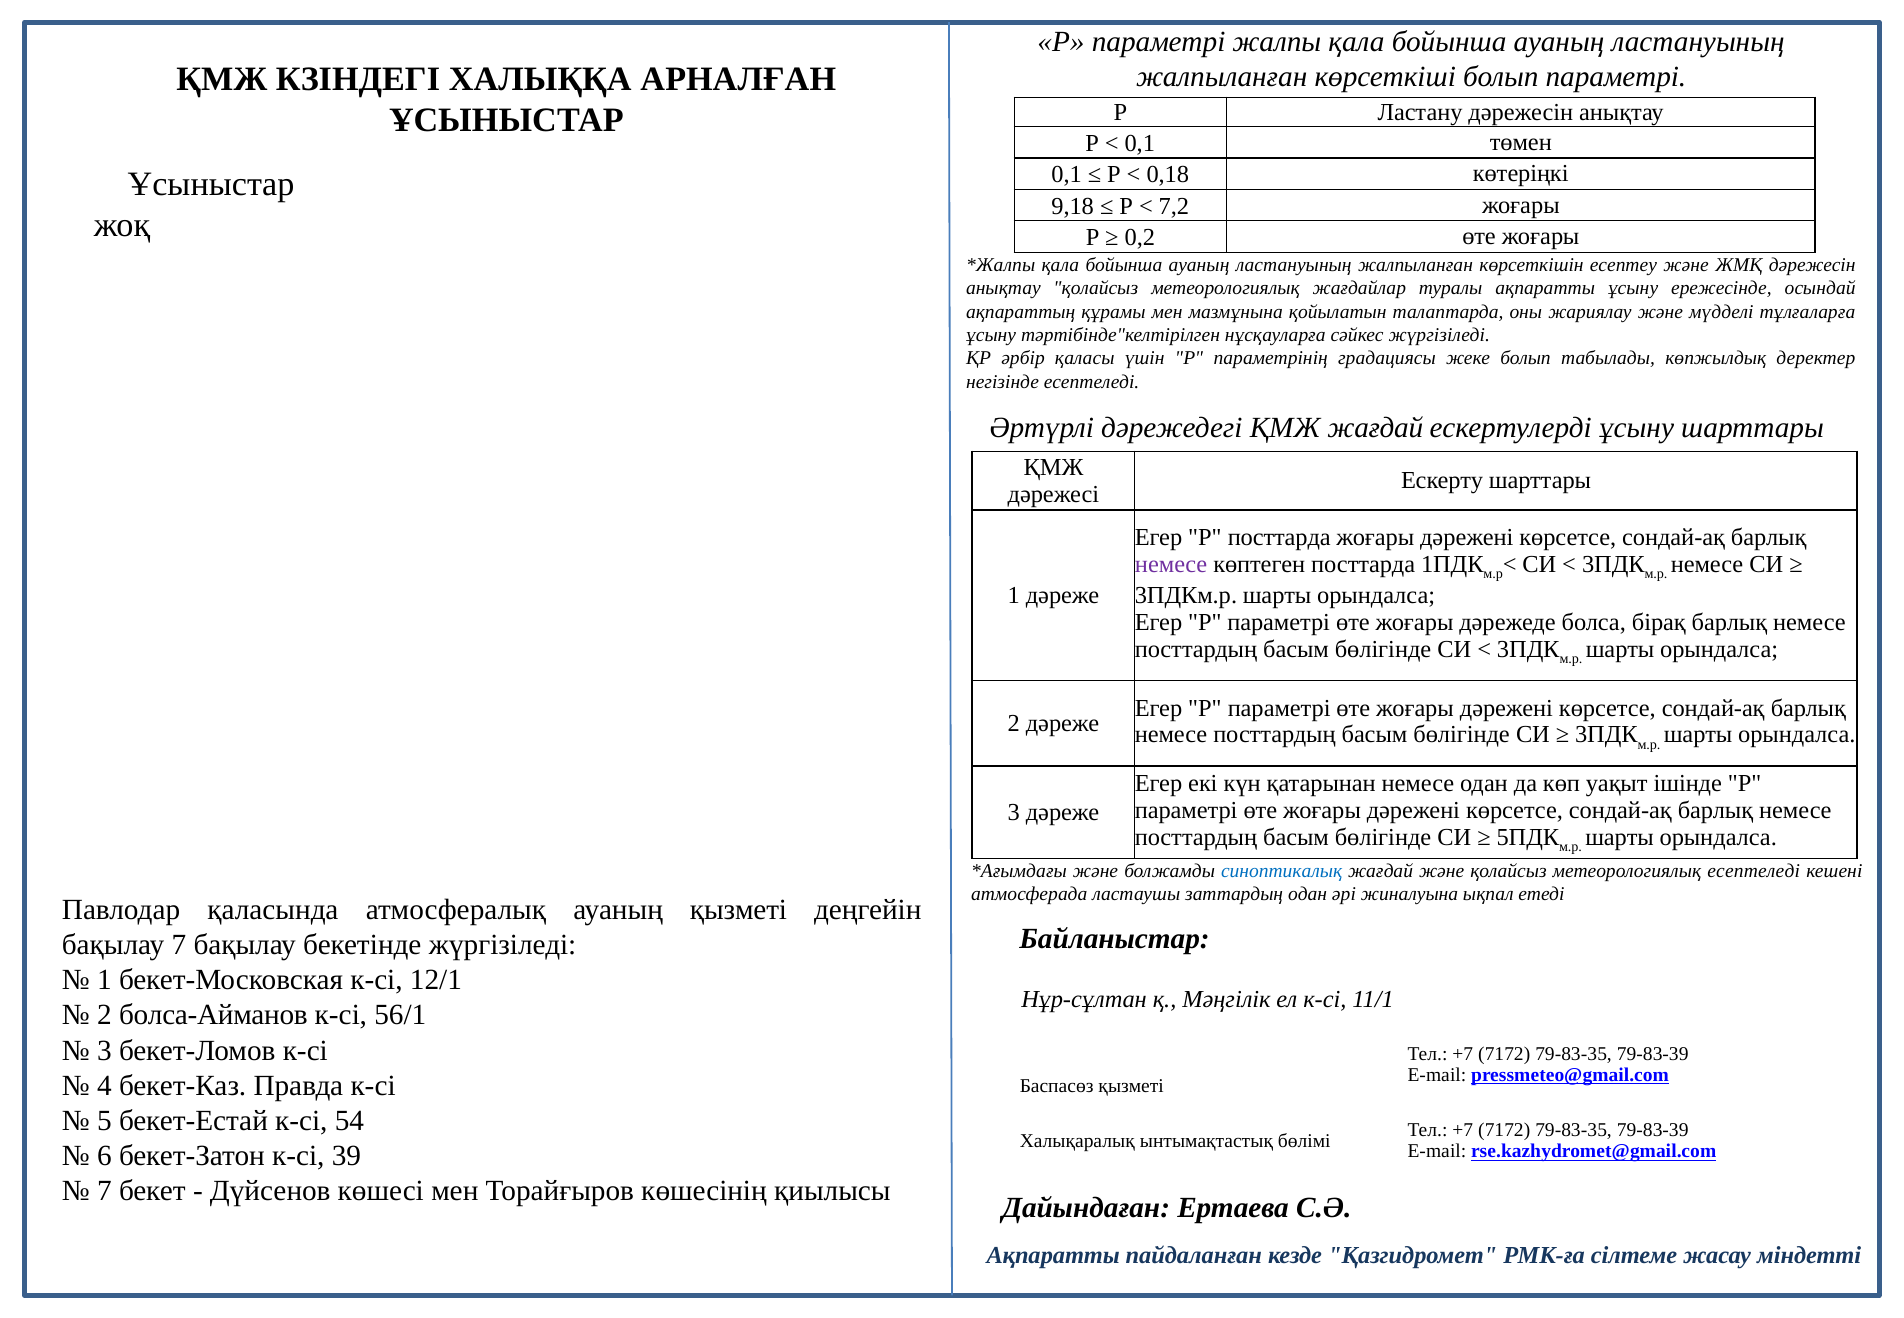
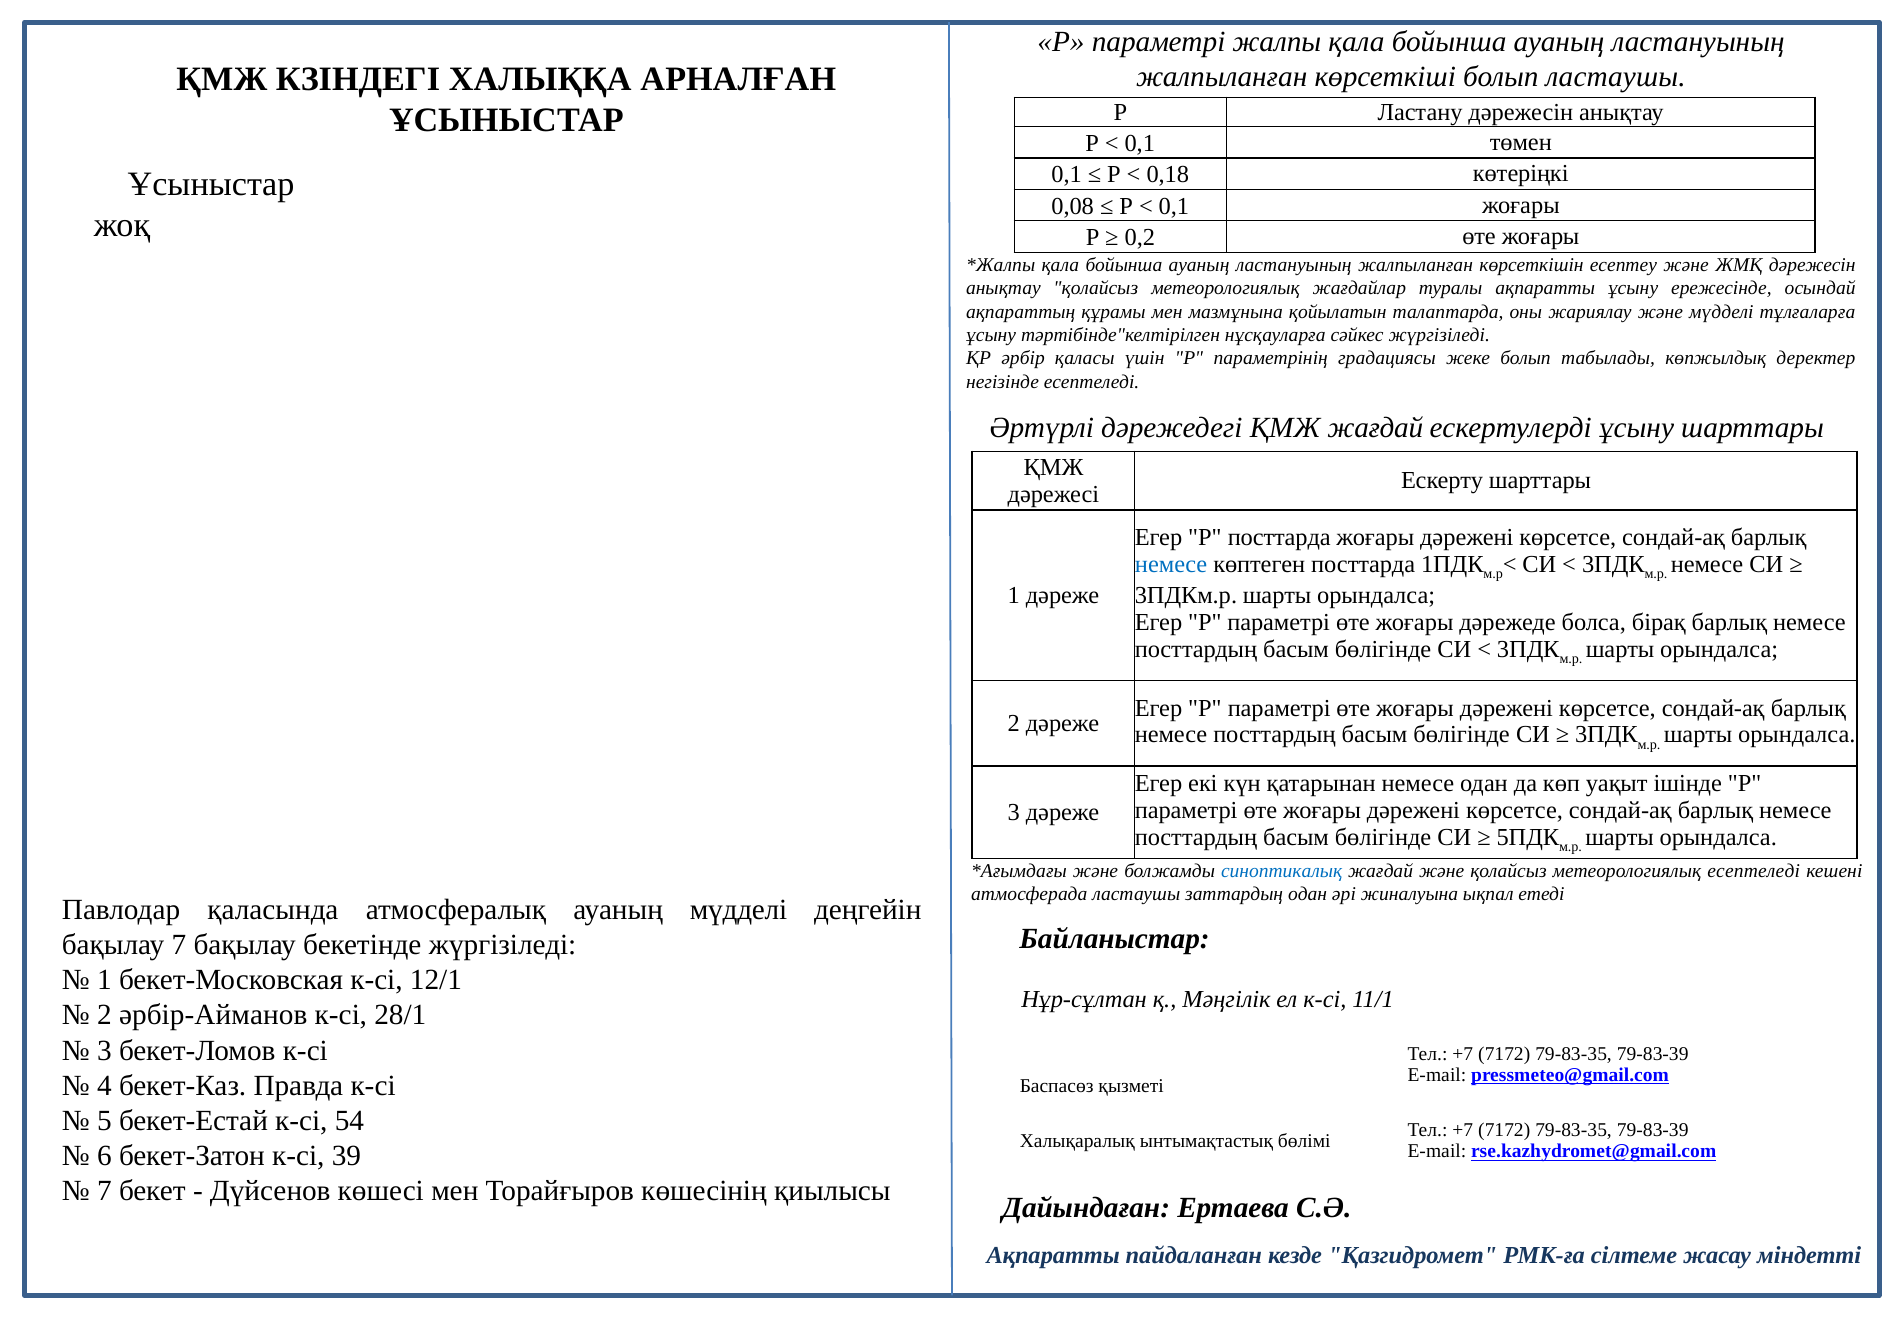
болып параметрі: параметрі -> ластаушы
9,18: 9,18 -> 0,08
7,2 at (1174, 206): 7,2 -> 0,1
немесе at (1171, 565) colour: purple -> blue
ауаның қызметі: қызметі -> мүдделі
болса-Айманов: болса-Айманов -> әрбір-Айманов
56/1: 56/1 -> 28/1
